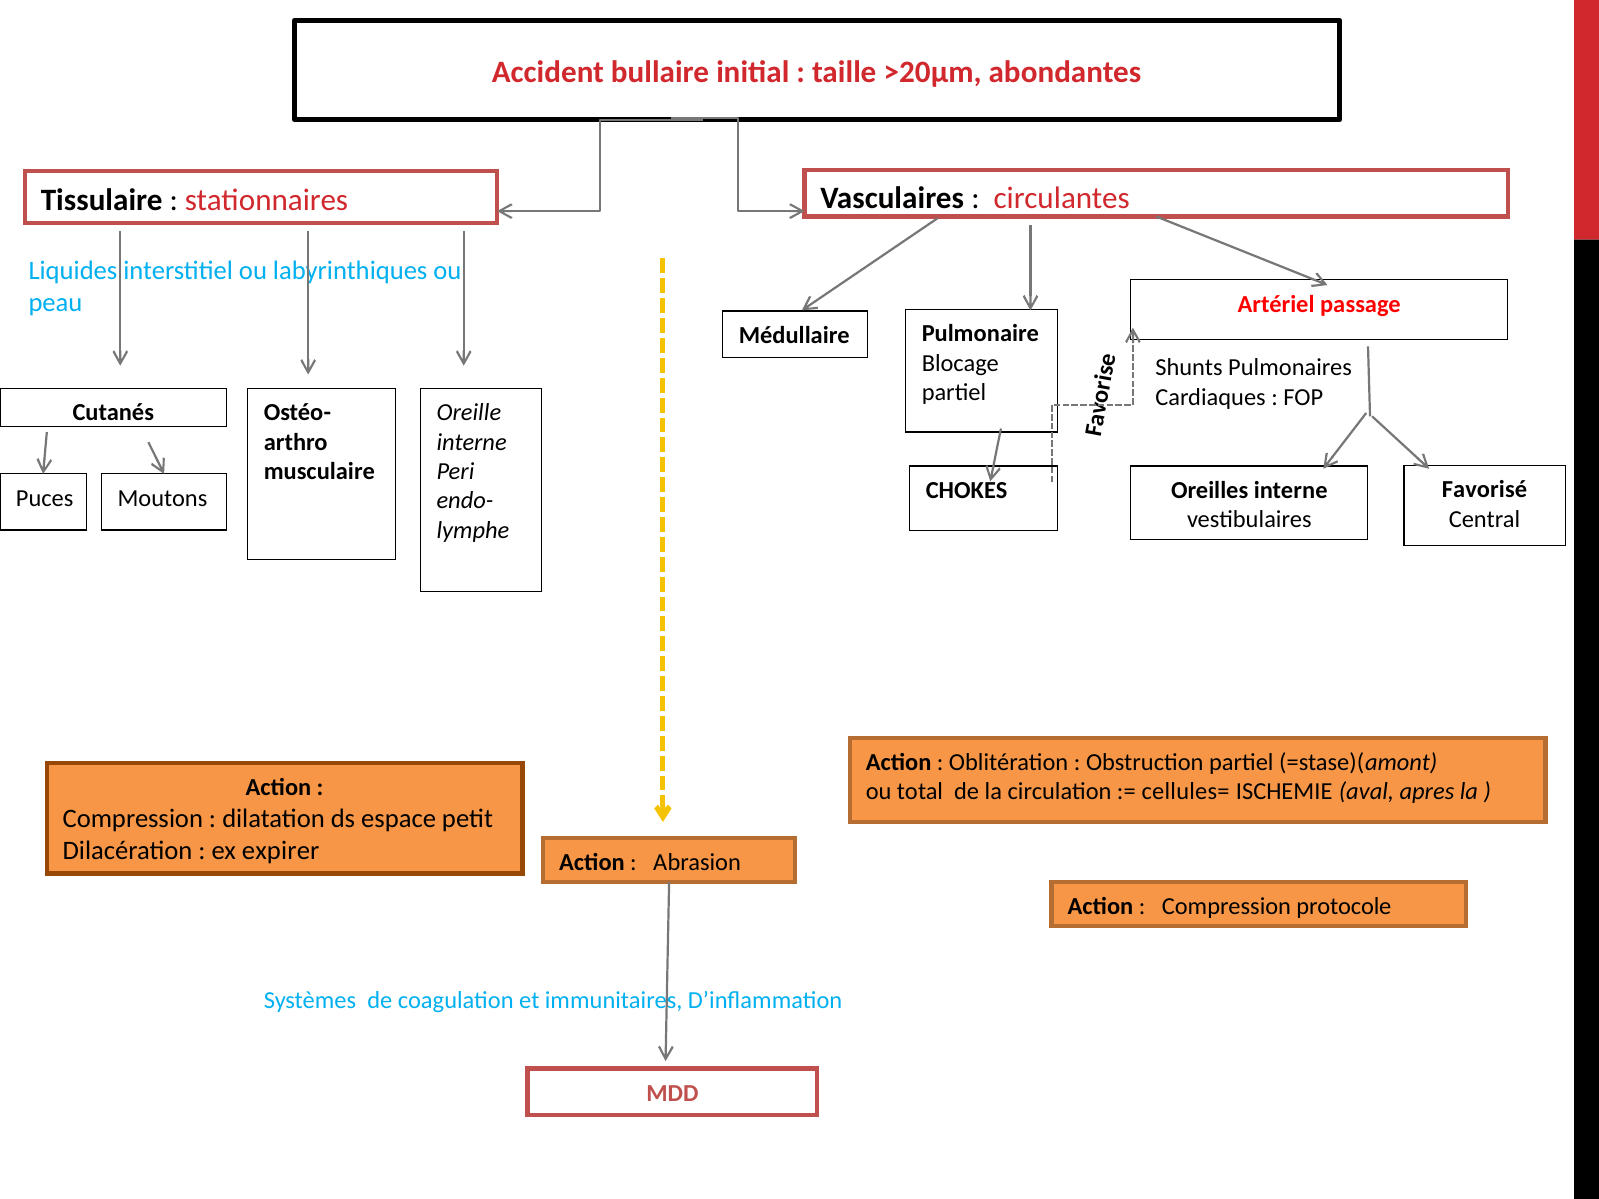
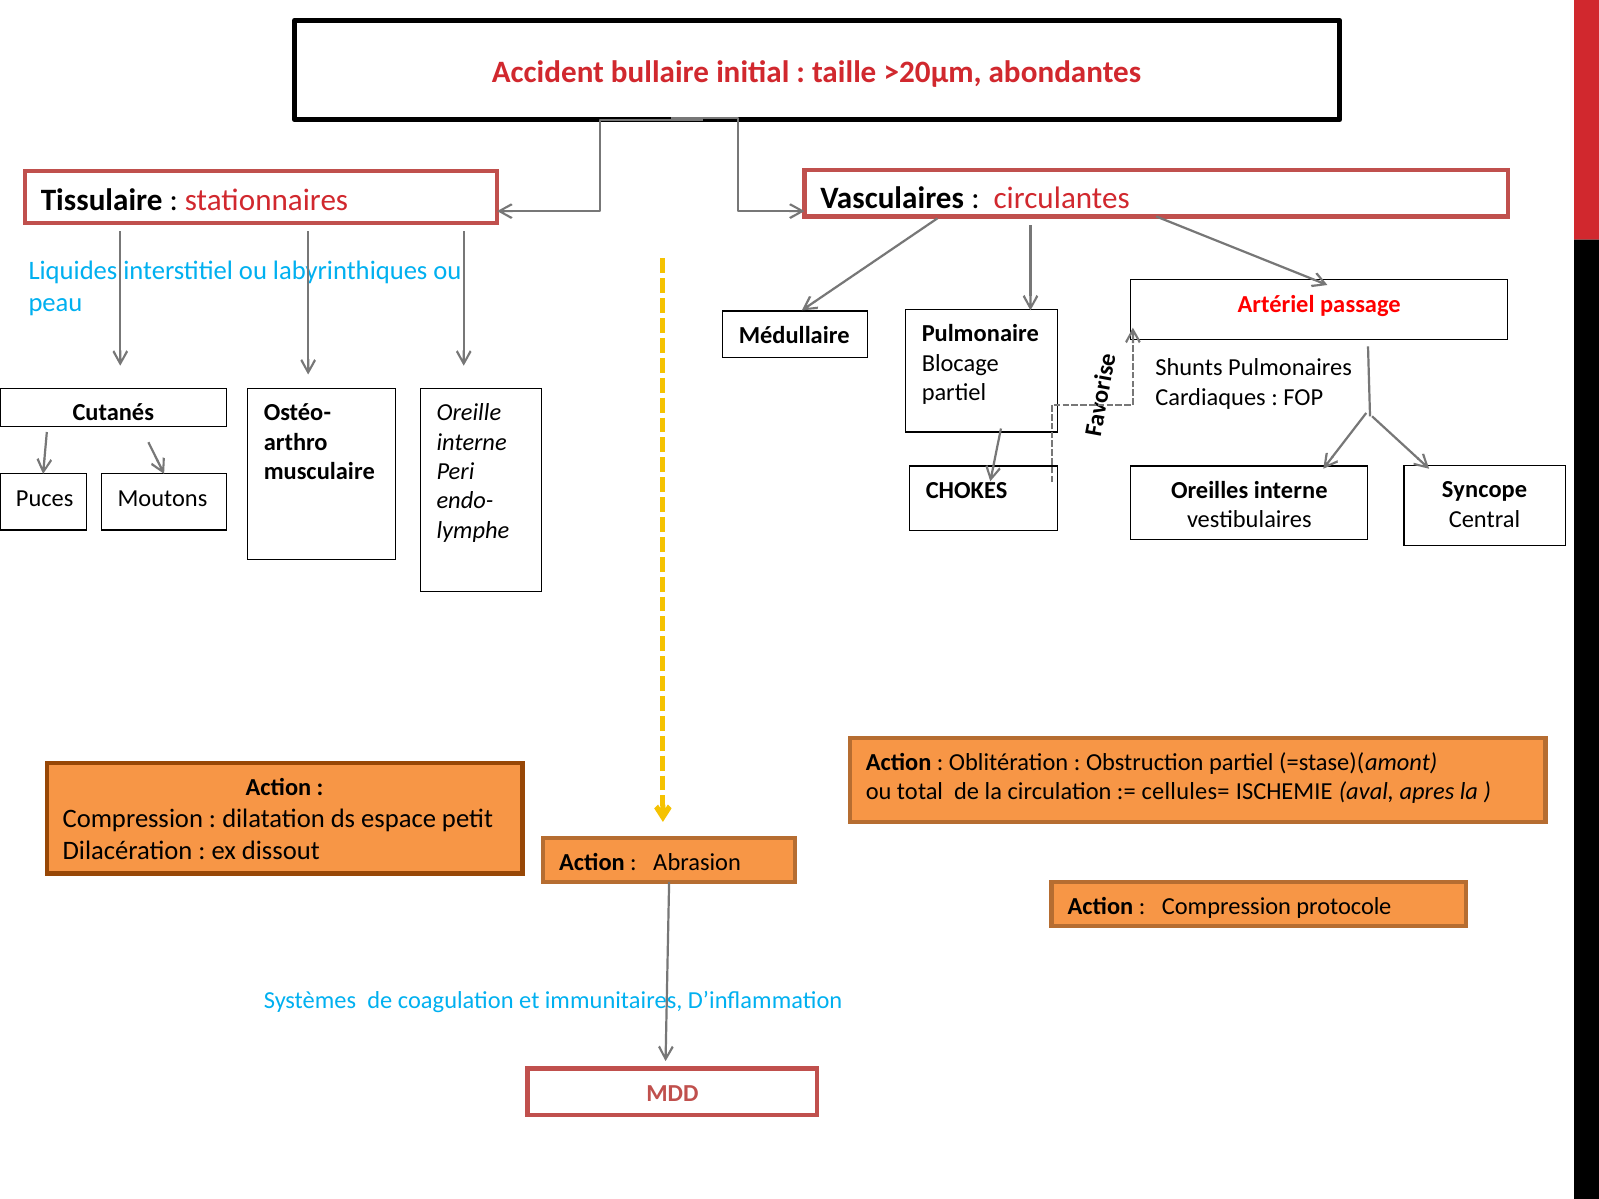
Favorisé: Favorisé -> Syncope
expirer: expirer -> dissout
